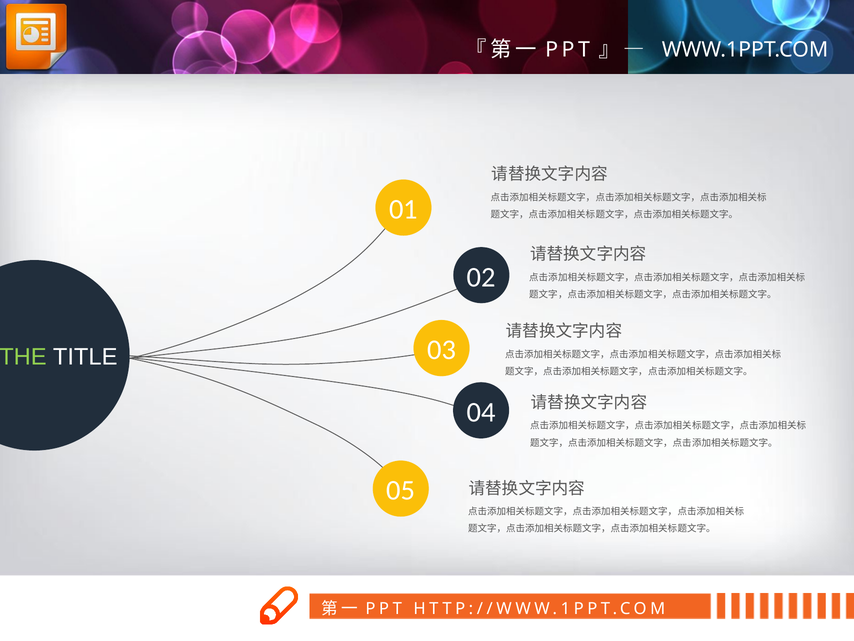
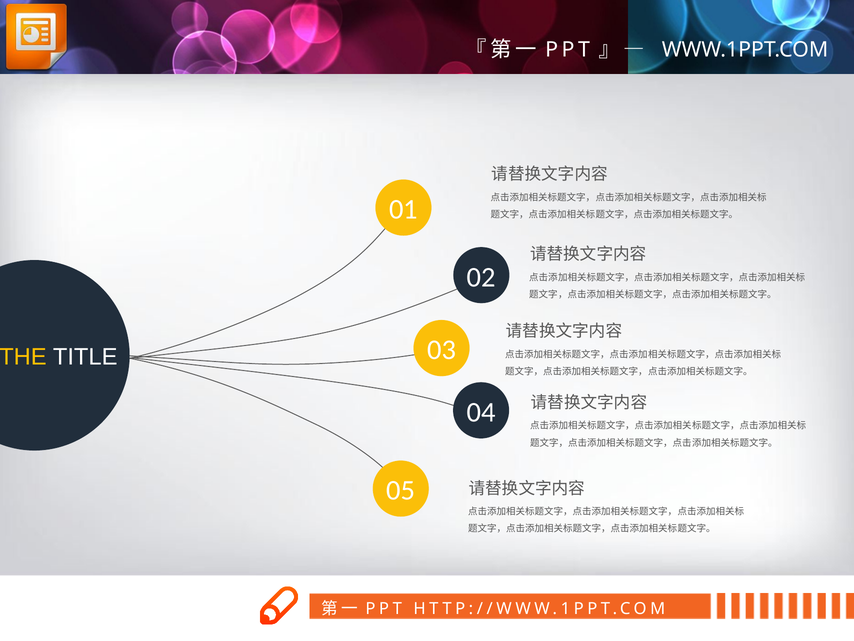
THE colour: light green -> yellow
